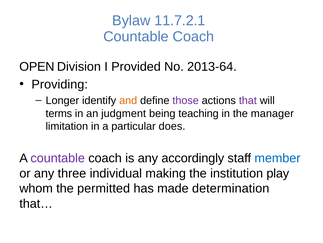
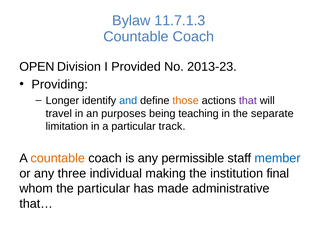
11.7.2.1: 11.7.2.1 -> 11.7.1.3
2013-64: 2013-64 -> 2013-23
and colour: orange -> blue
those colour: purple -> orange
terms: terms -> travel
judgment: judgment -> purposes
manager: manager -> separate
does: does -> track
countable at (58, 158) colour: purple -> orange
accordingly: accordingly -> permissible
play: play -> final
the permitted: permitted -> particular
determination: determination -> administrative
